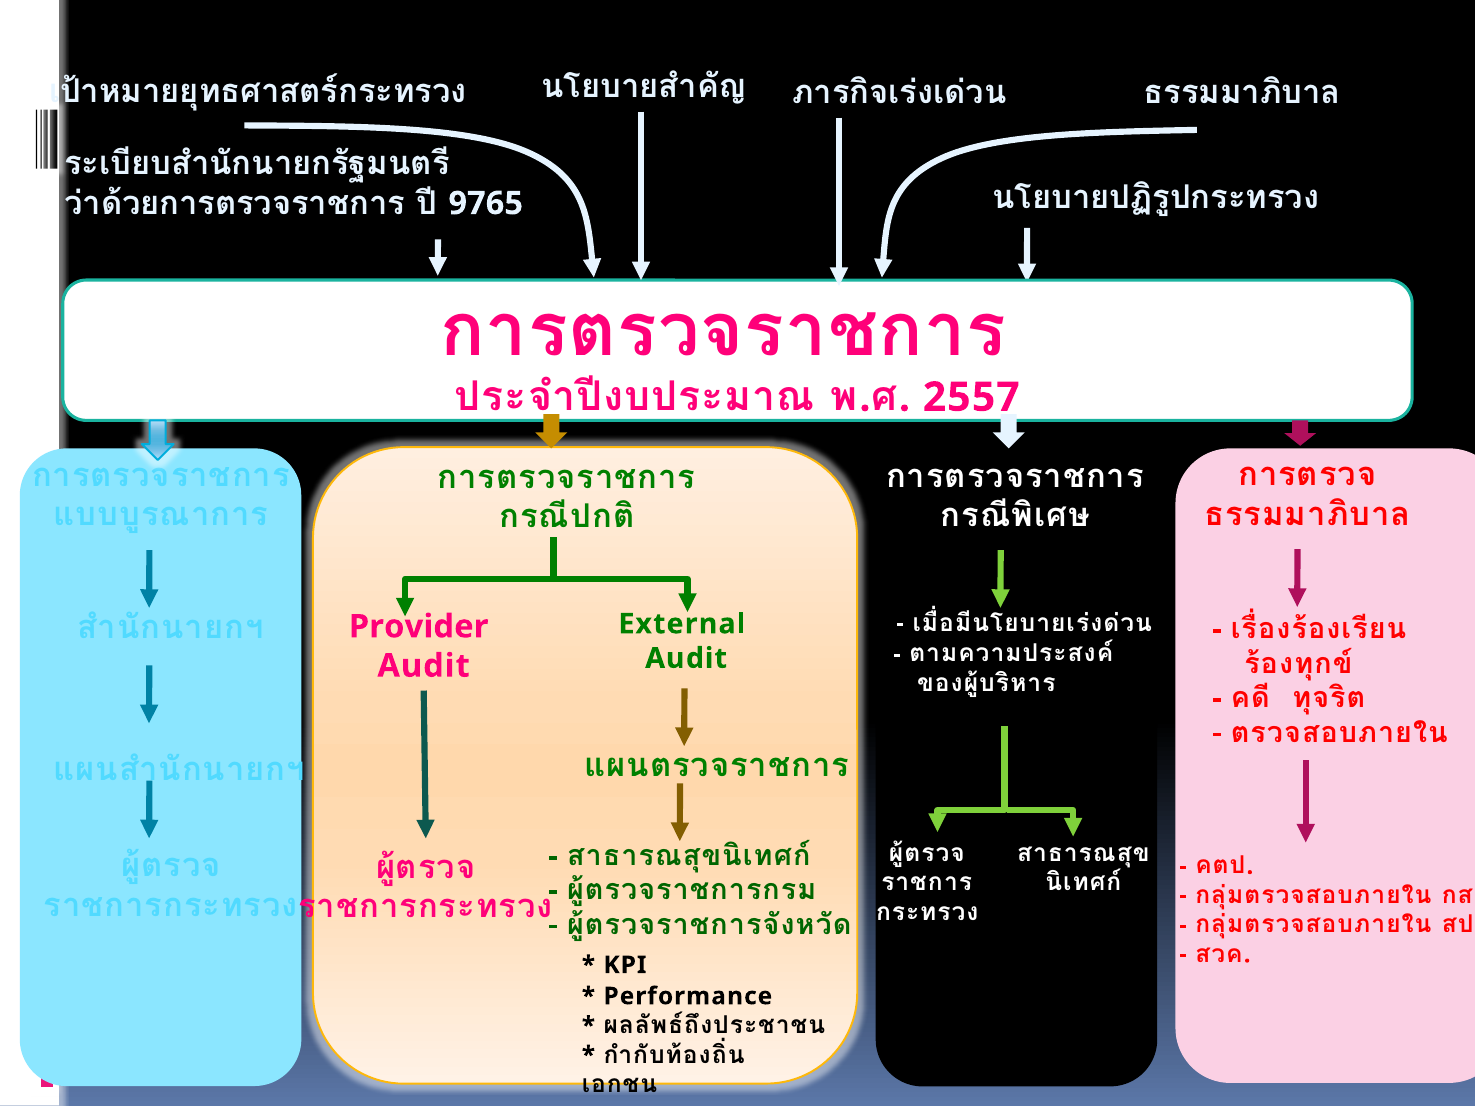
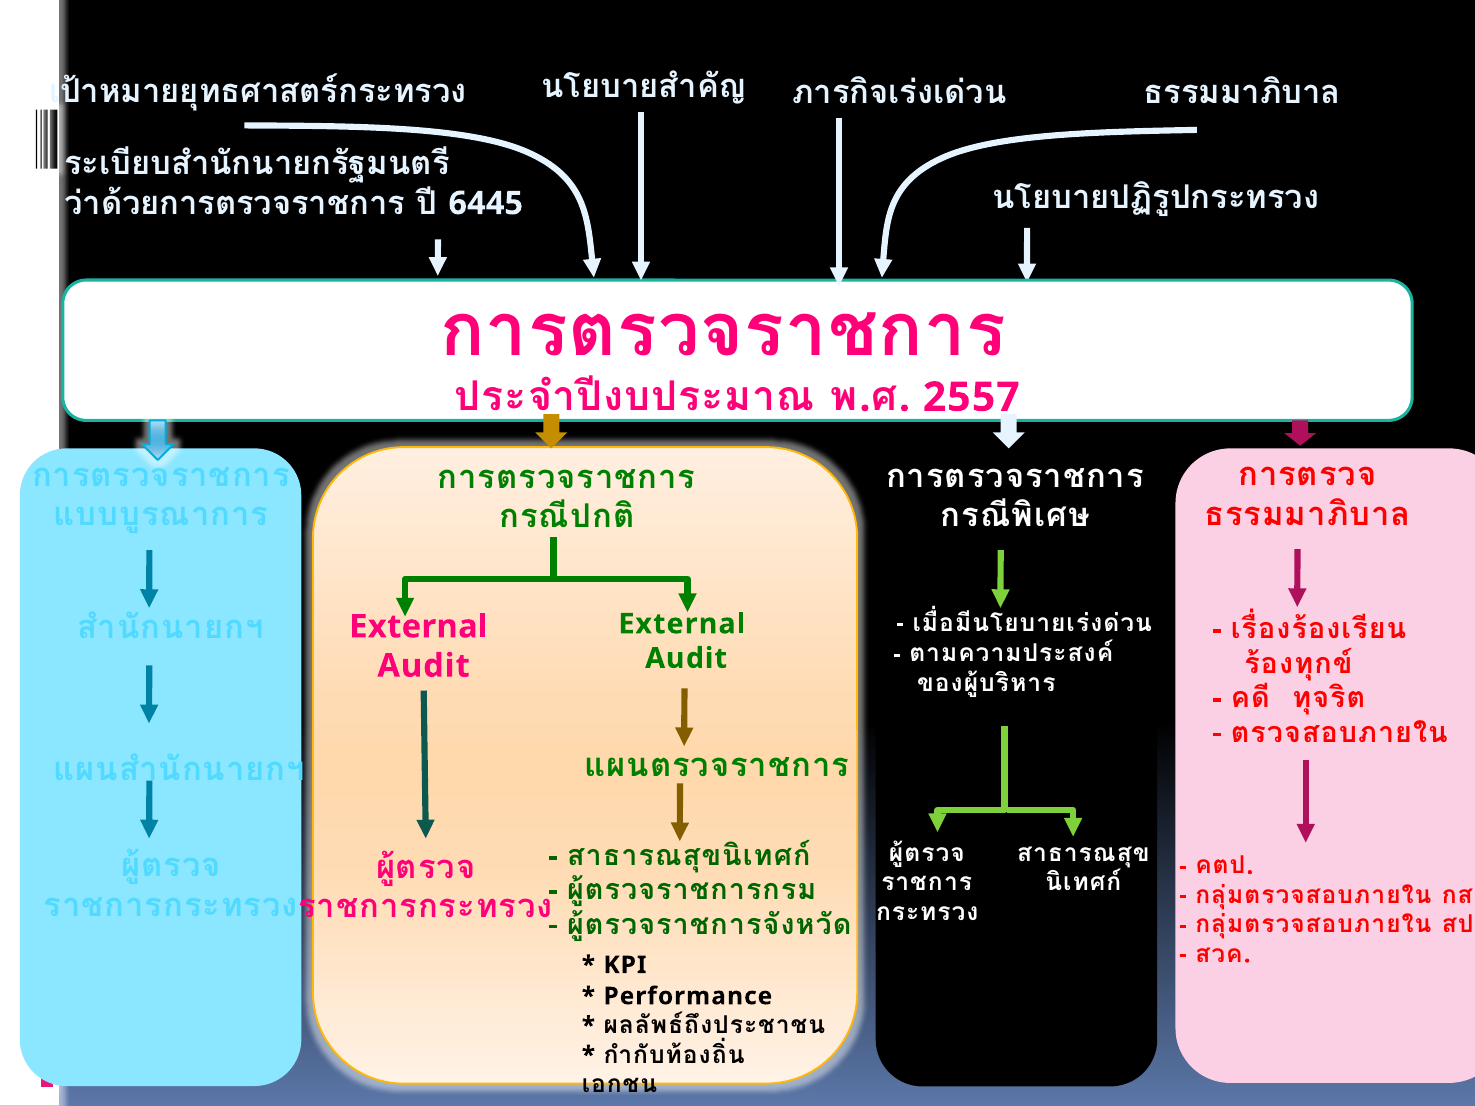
9765: 9765 -> 6445
Provider at (419, 627): Provider -> External
